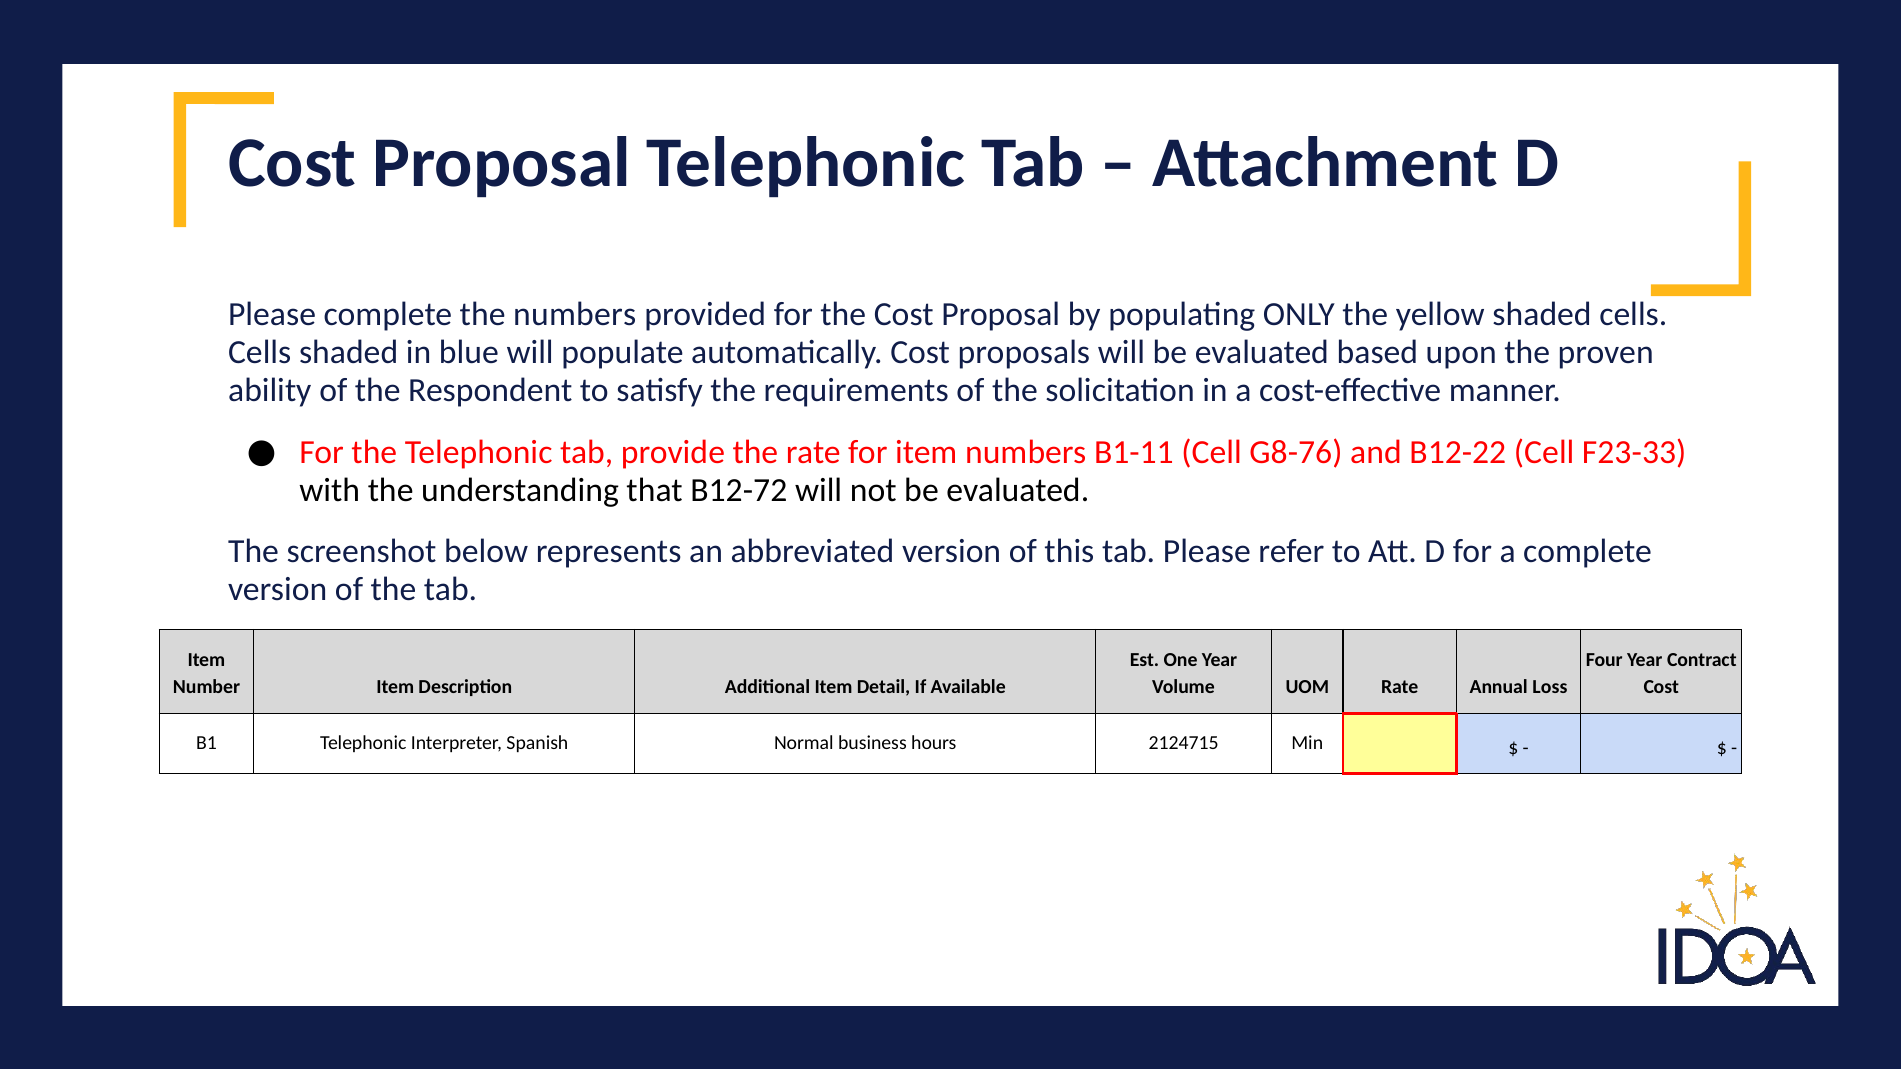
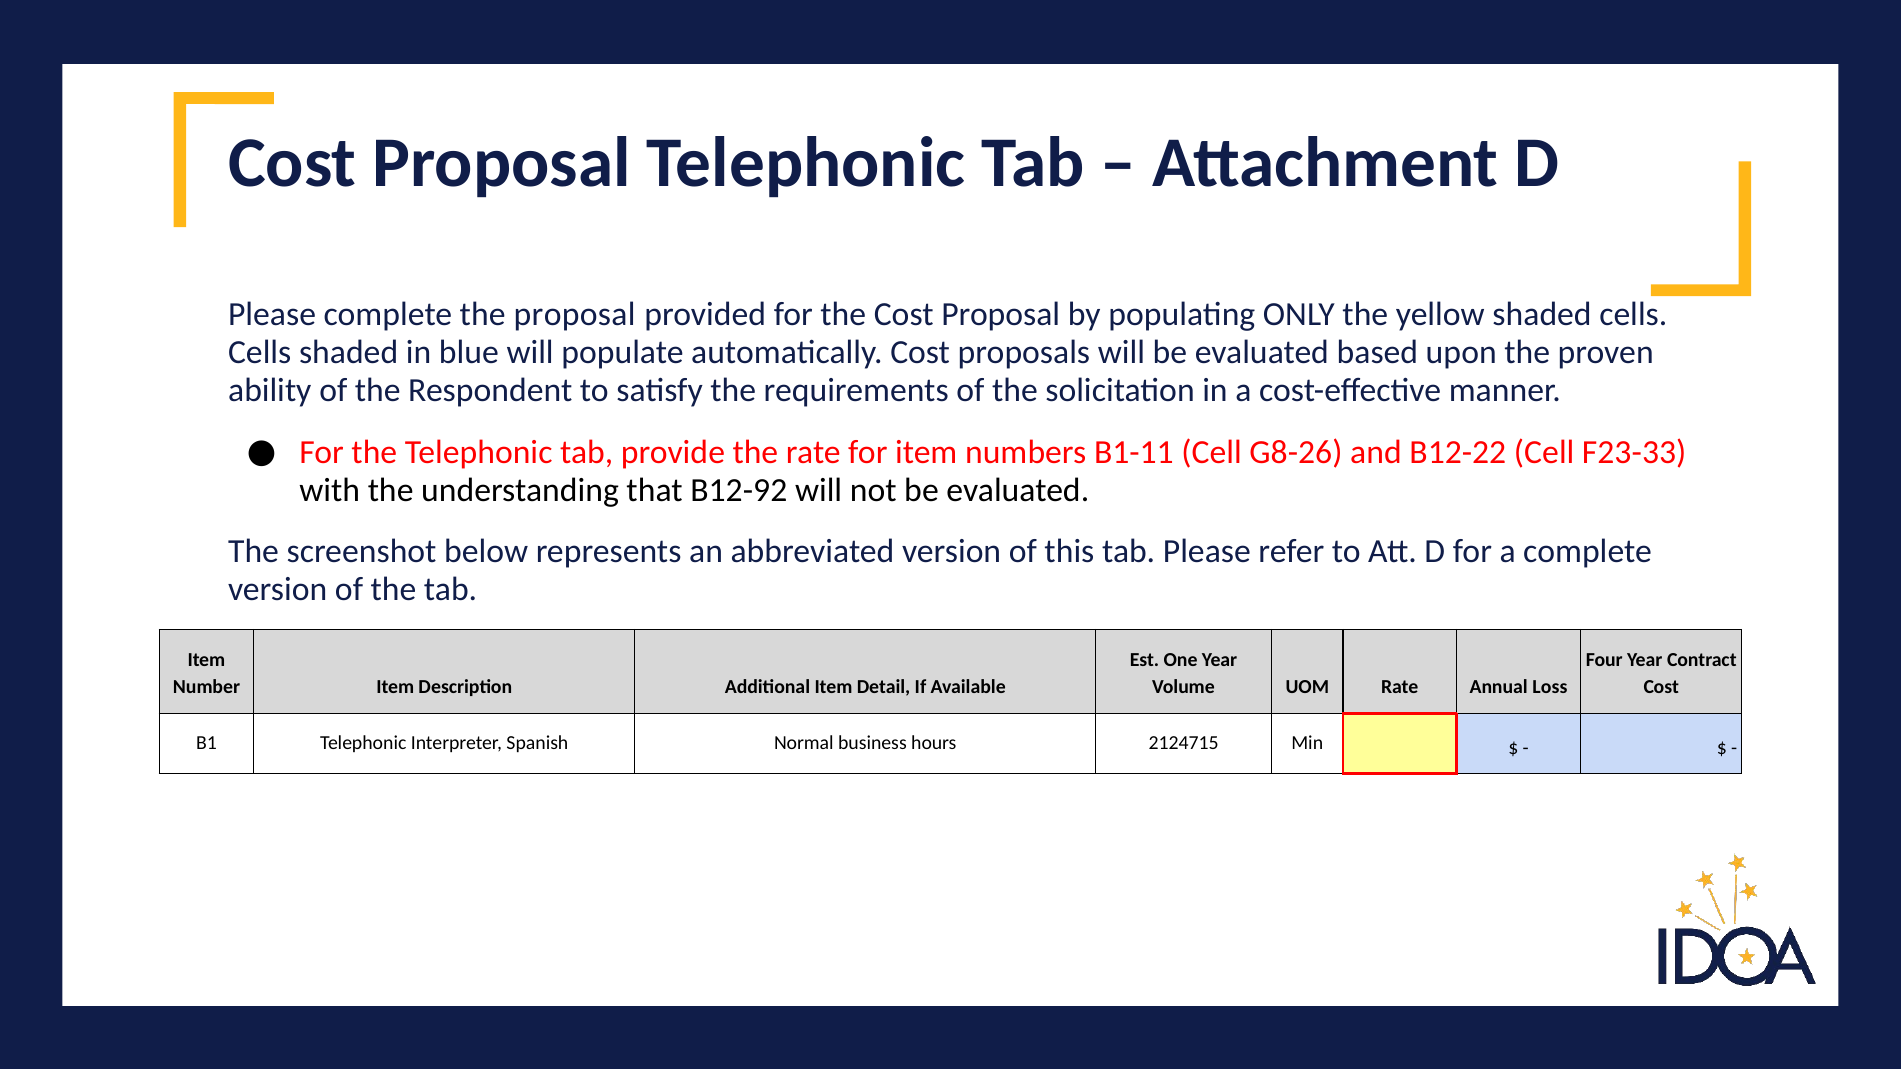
the numbers: numbers -> proposal
G8-76: G8-76 -> G8-26
B12-72: B12-72 -> B12-92
